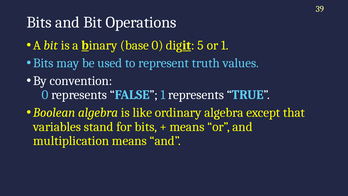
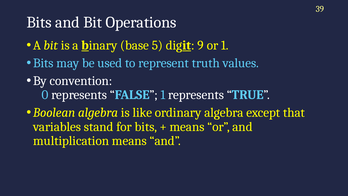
base 0: 0 -> 5
5: 5 -> 9
